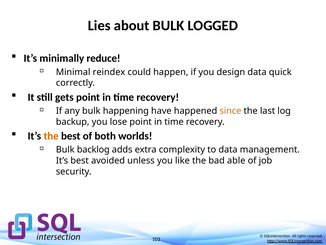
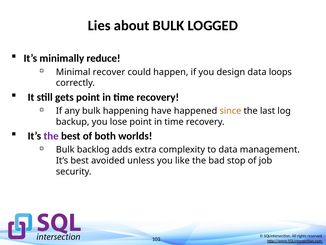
reindex: reindex -> recover
quick: quick -> loops
the at (51, 136) colour: orange -> purple
able: able -> stop
